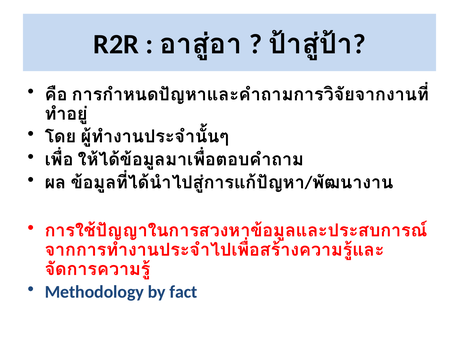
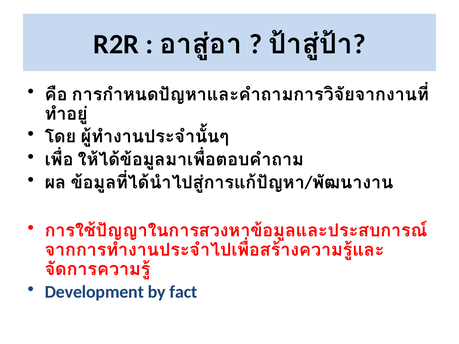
Methodology: Methodology -> Development
